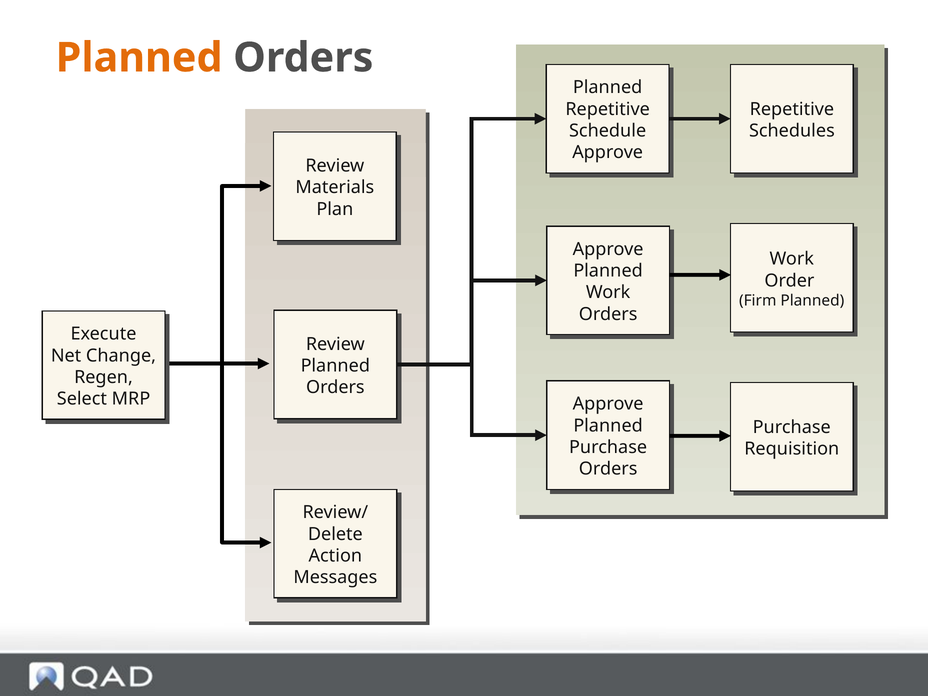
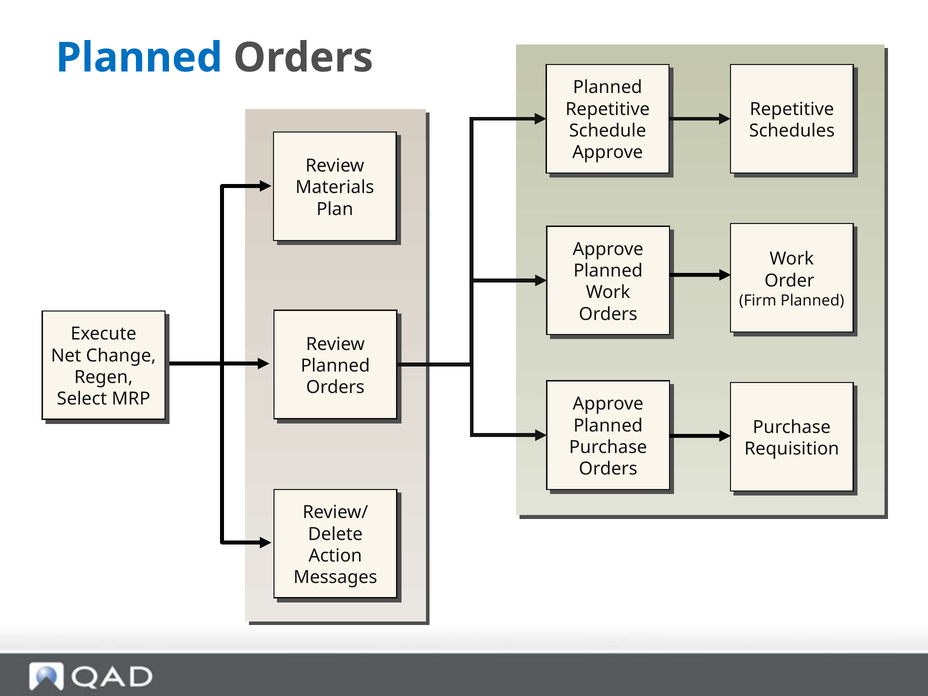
Planned at (139, 58) colour: orange -> blue
